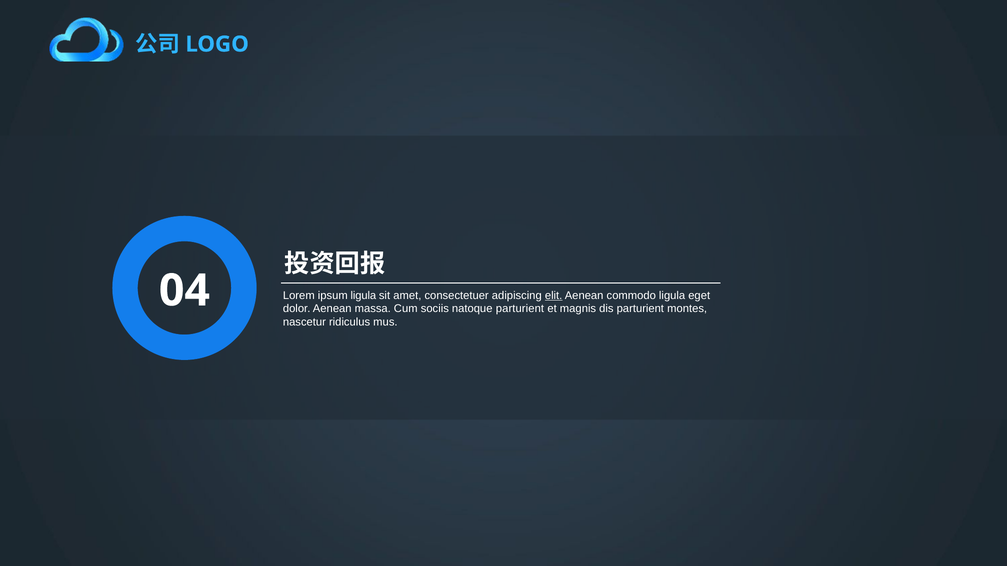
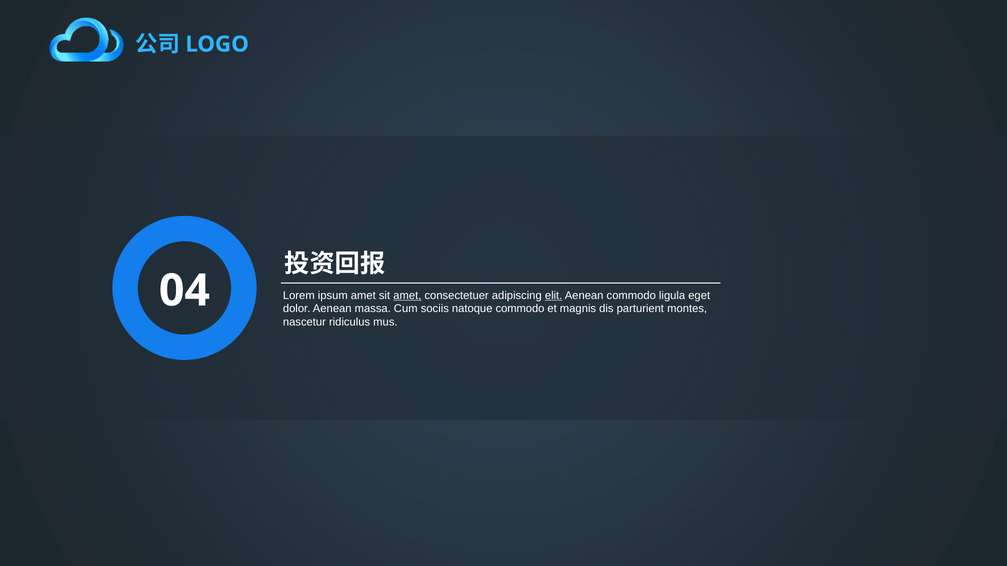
ipsum ligula: ligula -> amet
amet at (407, 296) underline: none -> present
natoque parturient: parturient -> commodo
